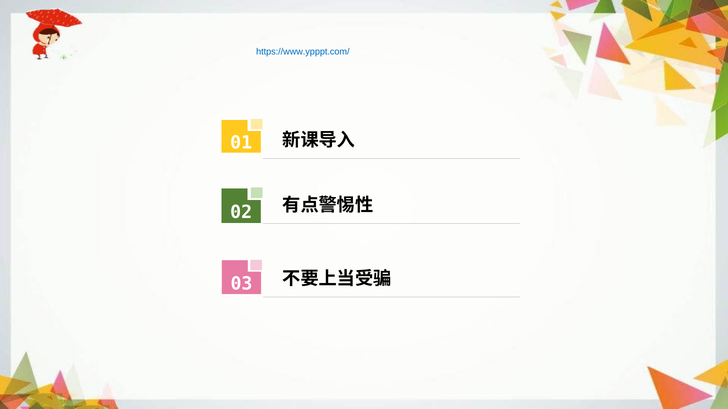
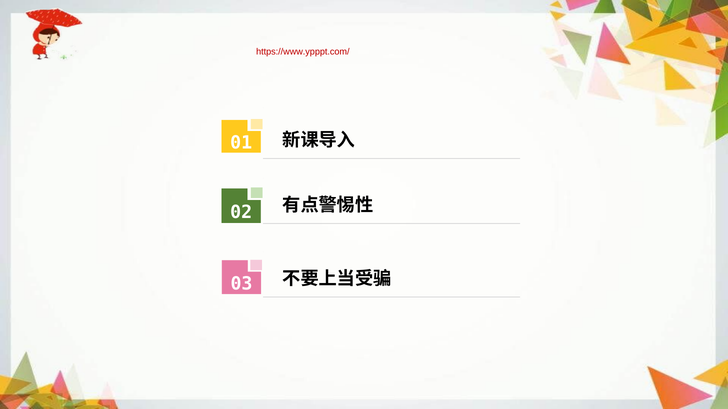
https://www.ypppt.com/ colour: blue -> red
